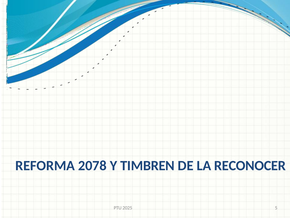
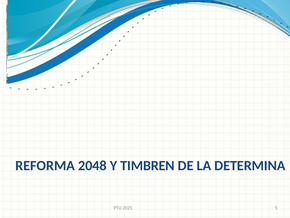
2078: 2078 -> 2048
RECONOCER: RECONOCER -> DETERMINA
